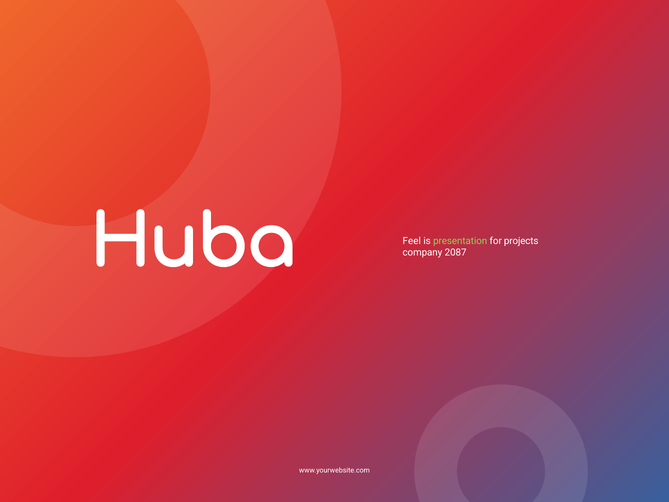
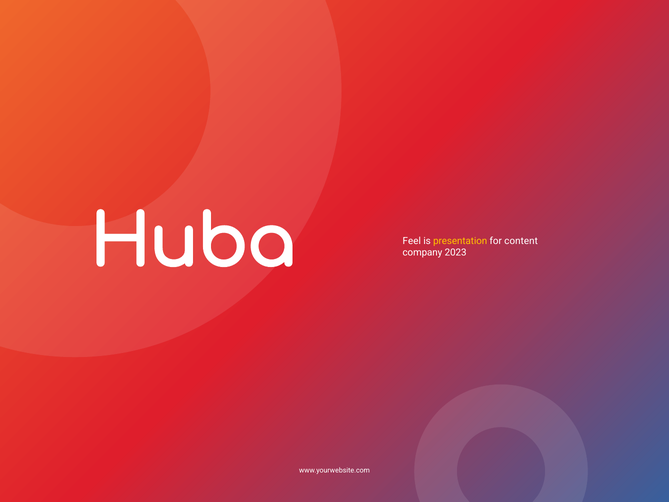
presentation colour: light green -> yellow
projects: projects -> content
2087: 2087 -> 2023
